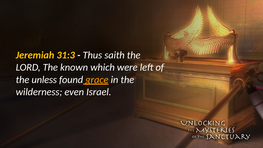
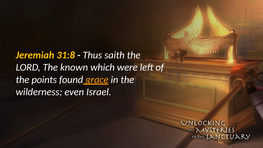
31:3: 31:3 -> 31:8
unless: unless -> points
